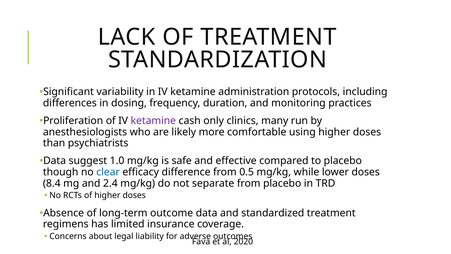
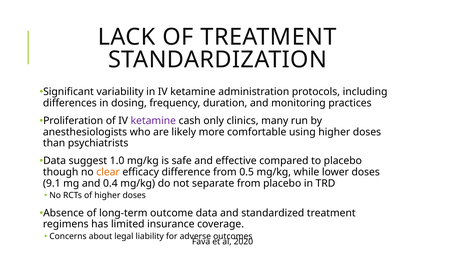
clear colour: blue -> orange
8.4: 8.4 -> 9.1
2.4: 2.4 -> 0.4
